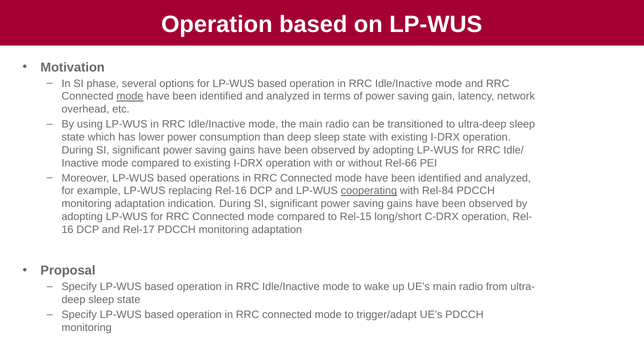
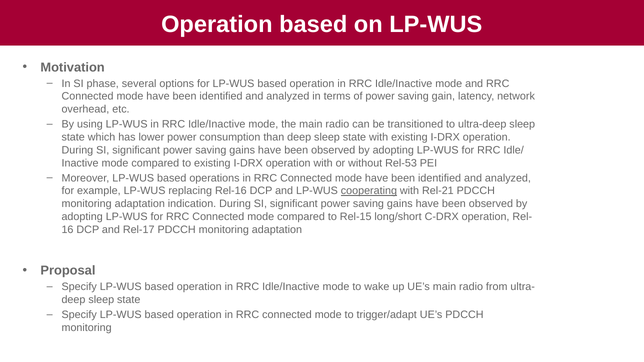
mode at (130, 96) underline: present -> none
Rel-66: Rel-66 -> Rel-53
Rel-84: Rel-84 -> Rel-21
